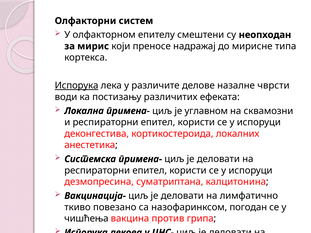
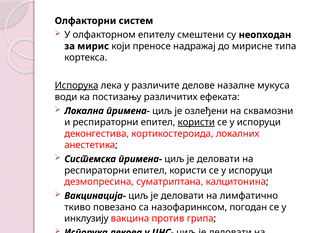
чврсти: чврсти -> мукуса
углавном: углавном -> озлеђени
користи at (196, 122) underline: none -> present
чишћења: чишћења -> инклузију
